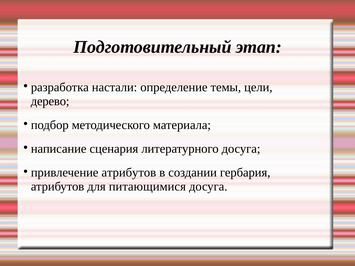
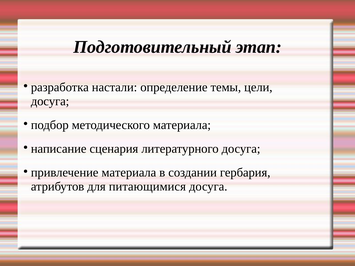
дерево at (50, 101): дерево -> досуга
привлечение атрибутов: атрибутов -> материала
